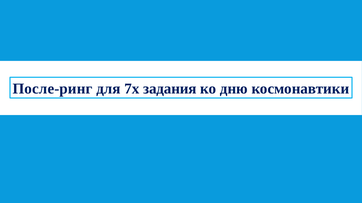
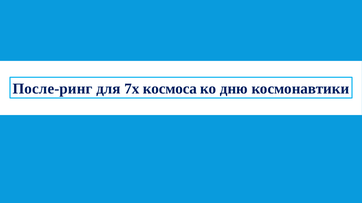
задания: задания -> космоса
